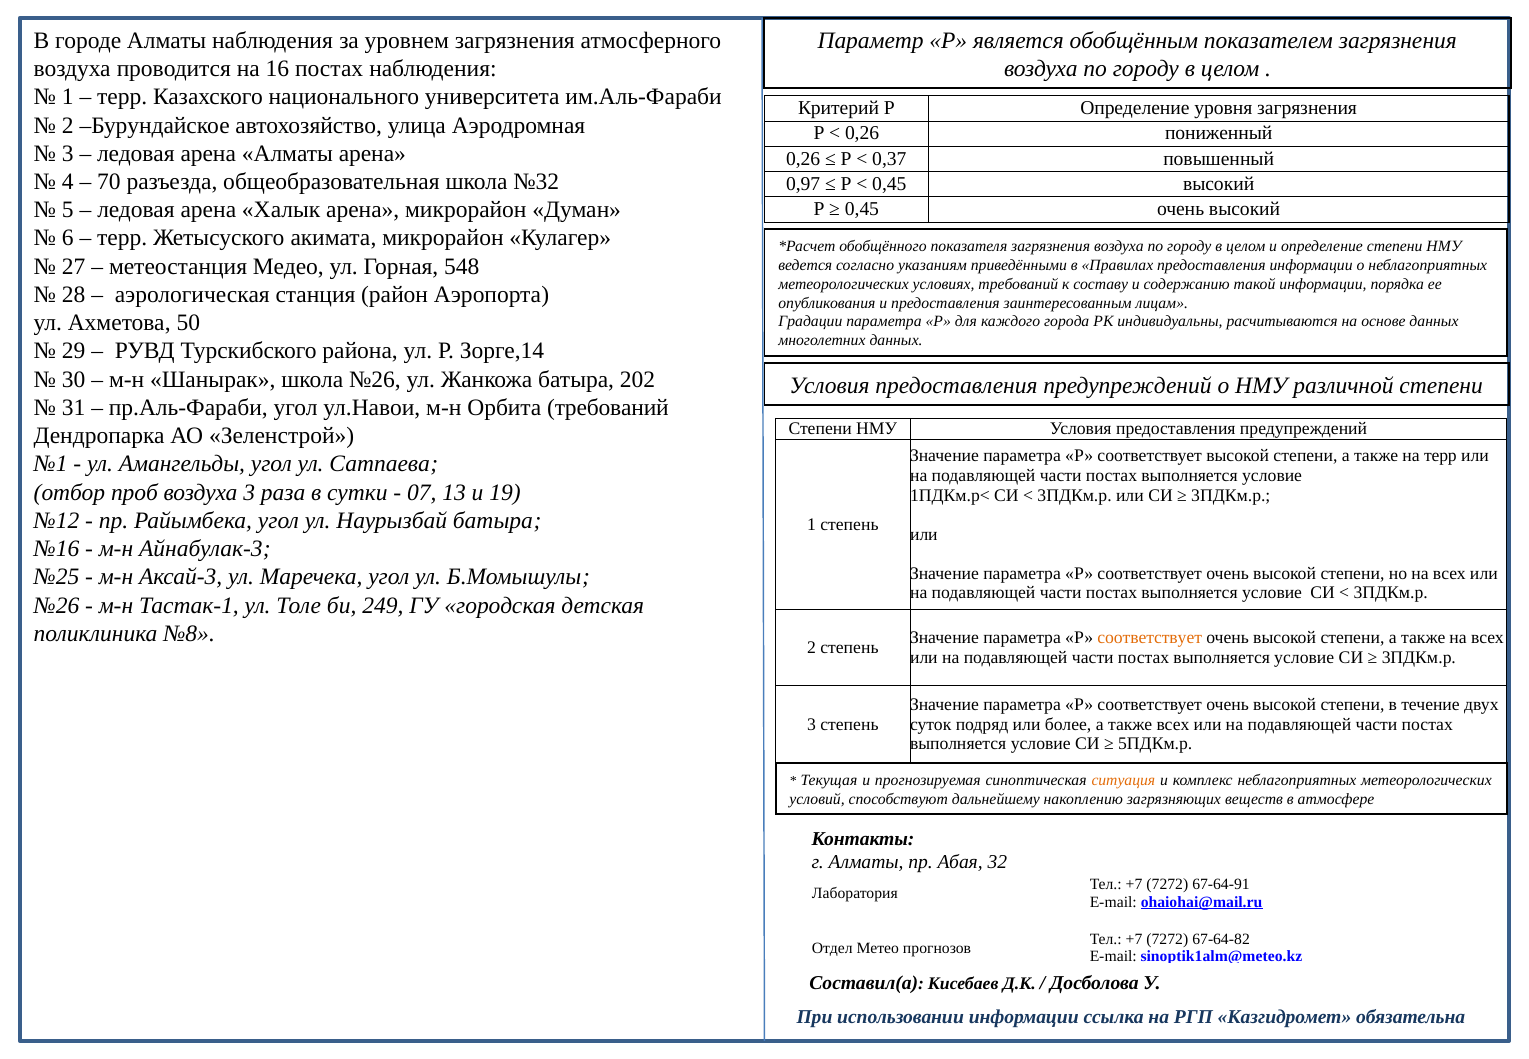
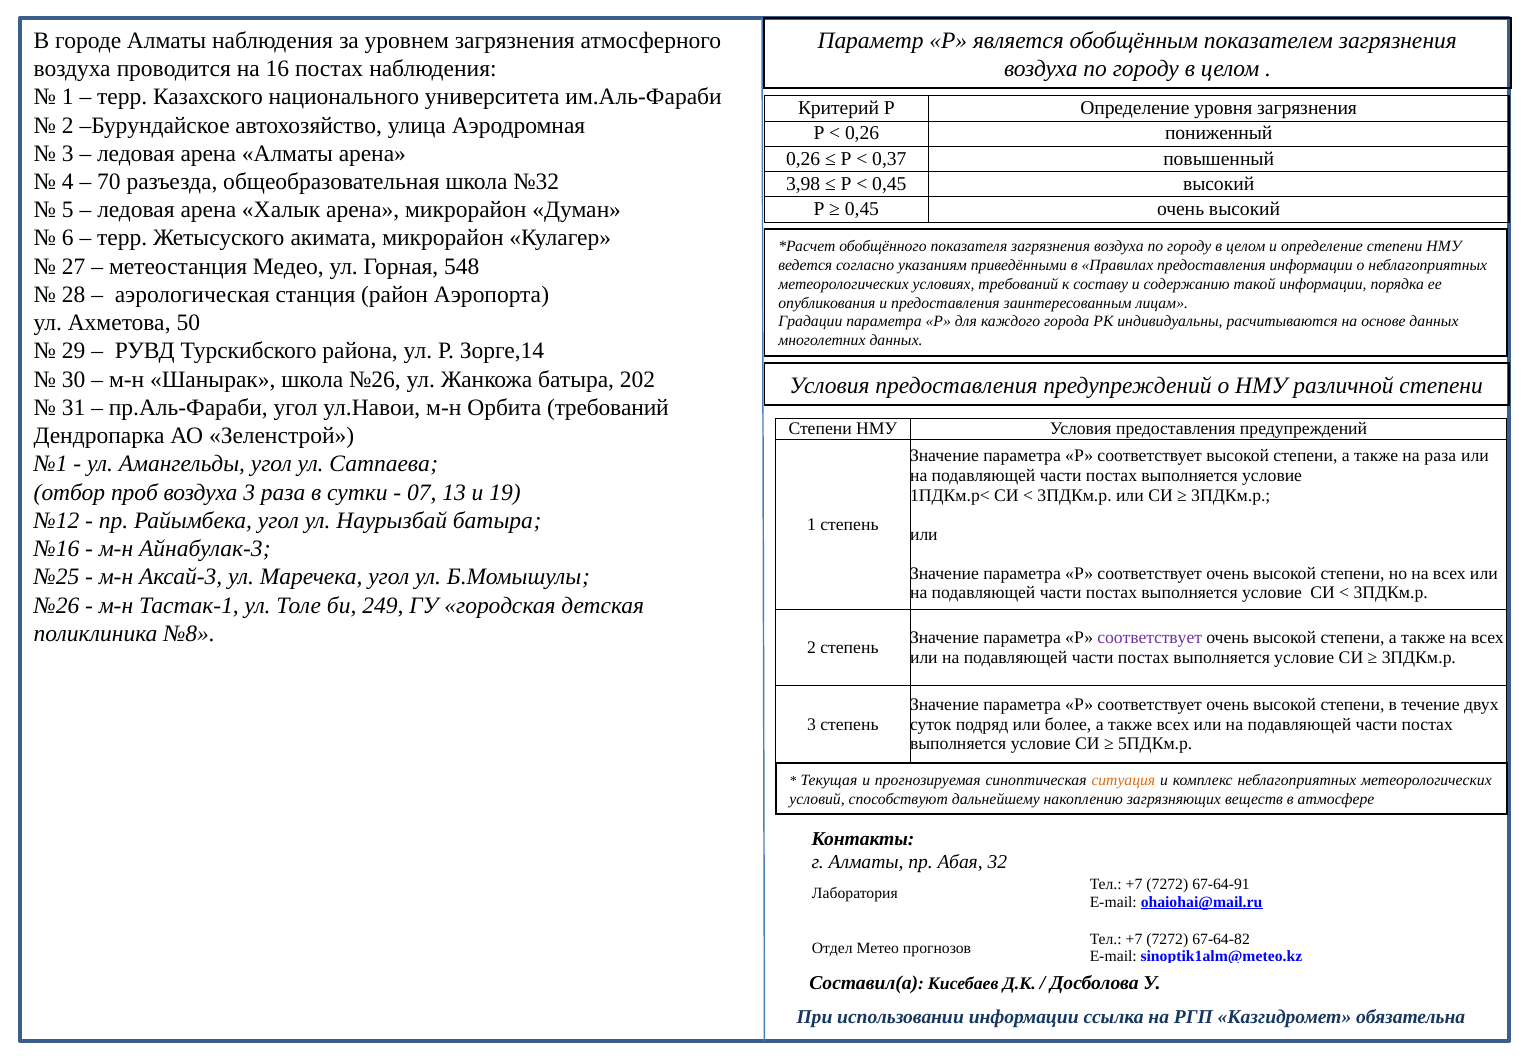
0,97: 0,97 -> 3,98
на терр: терр -> раза
соответствует at (1150, 638) colour: orange -> purple
